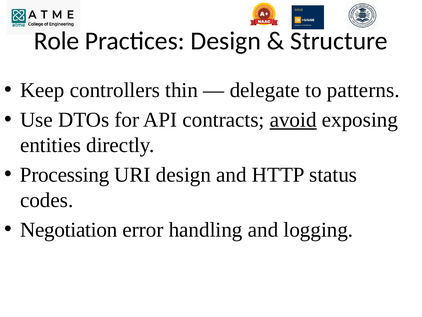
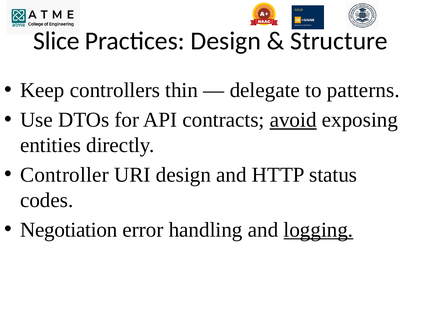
Role: Role -> Slice
Processing: Processing -> Controller
logging underline: none -> present
